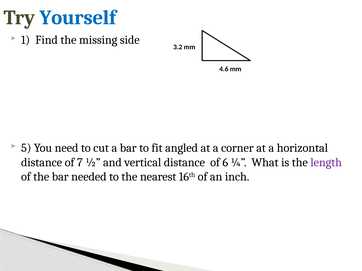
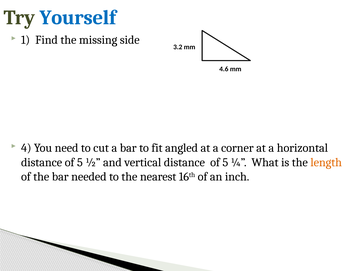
5: 5 -> 4
7 at (80, 163): 7 -> 5
vertical distance of 6: 6 -> 5
length colour: purple -> orange
